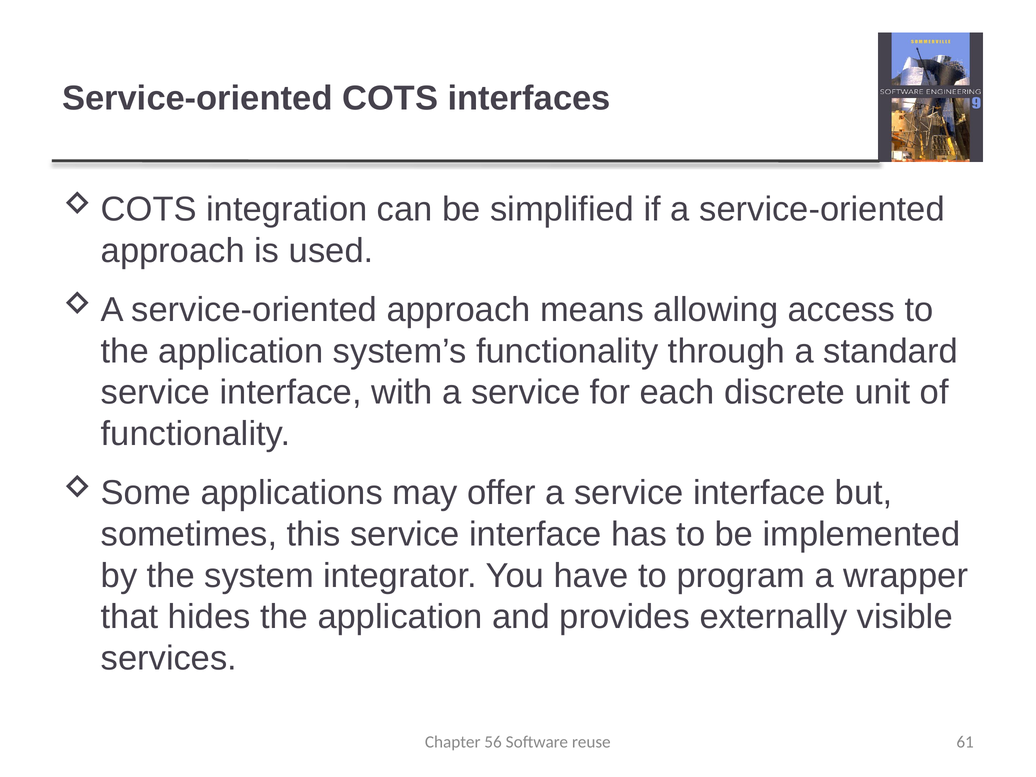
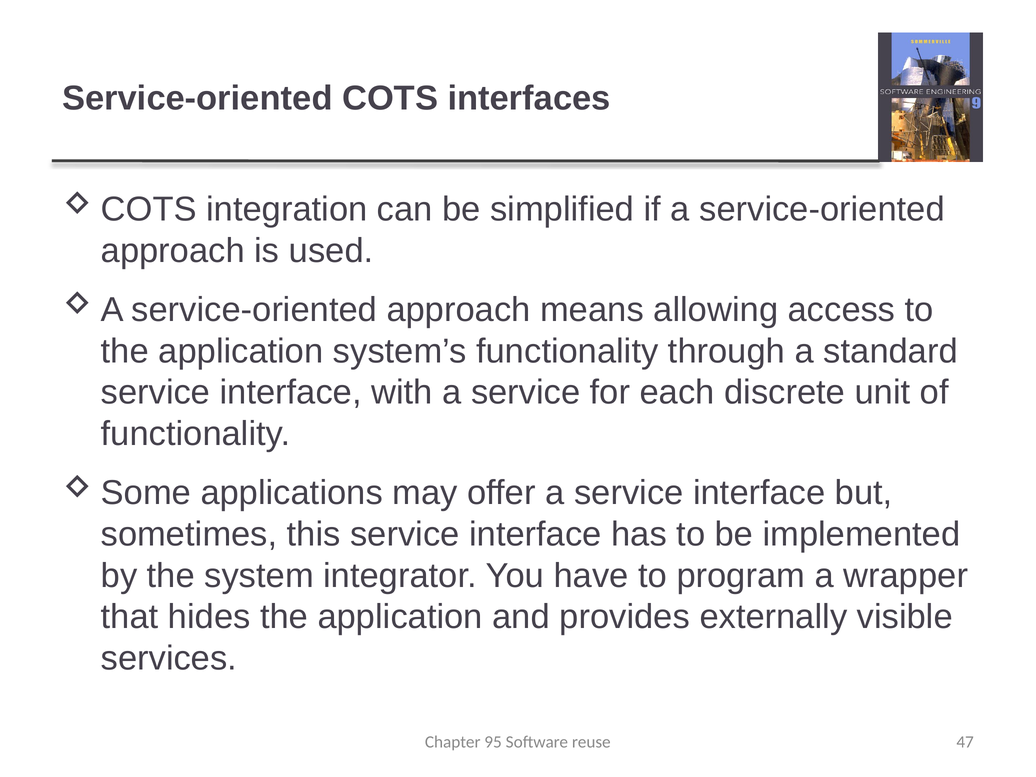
56: 56 -> 95
61: 61 -> 47
